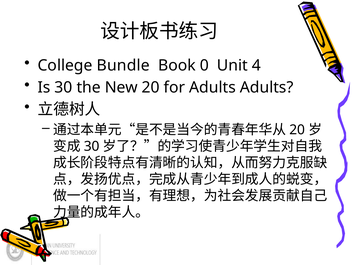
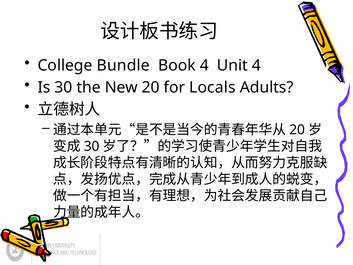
Book 0: 0 -> 4
for Adults: Adults -> Locals
